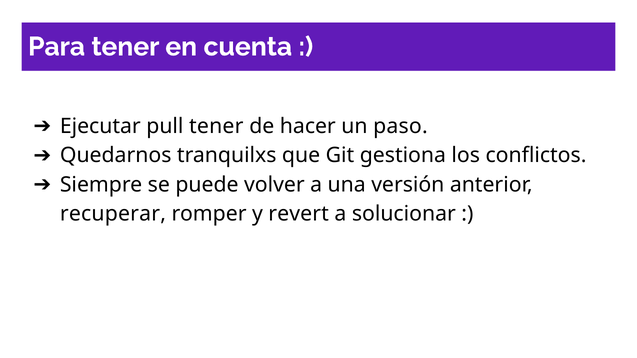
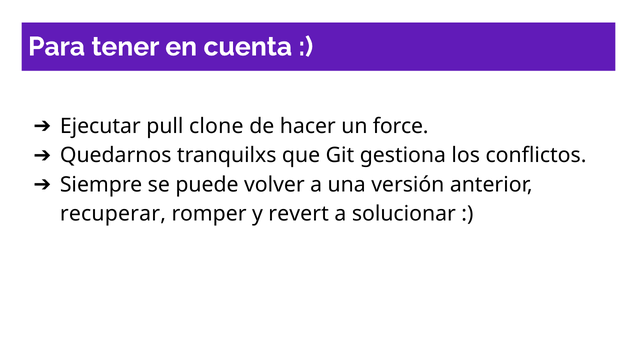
pull tener: tener -> clone
paso: paso -> force
